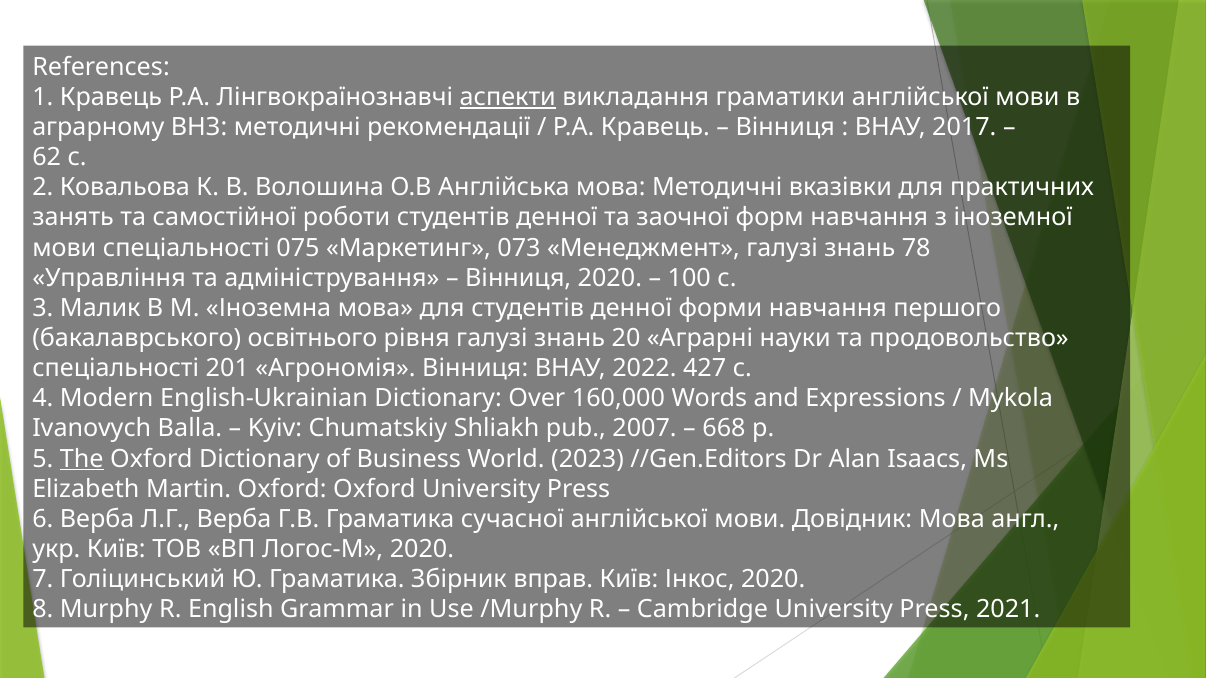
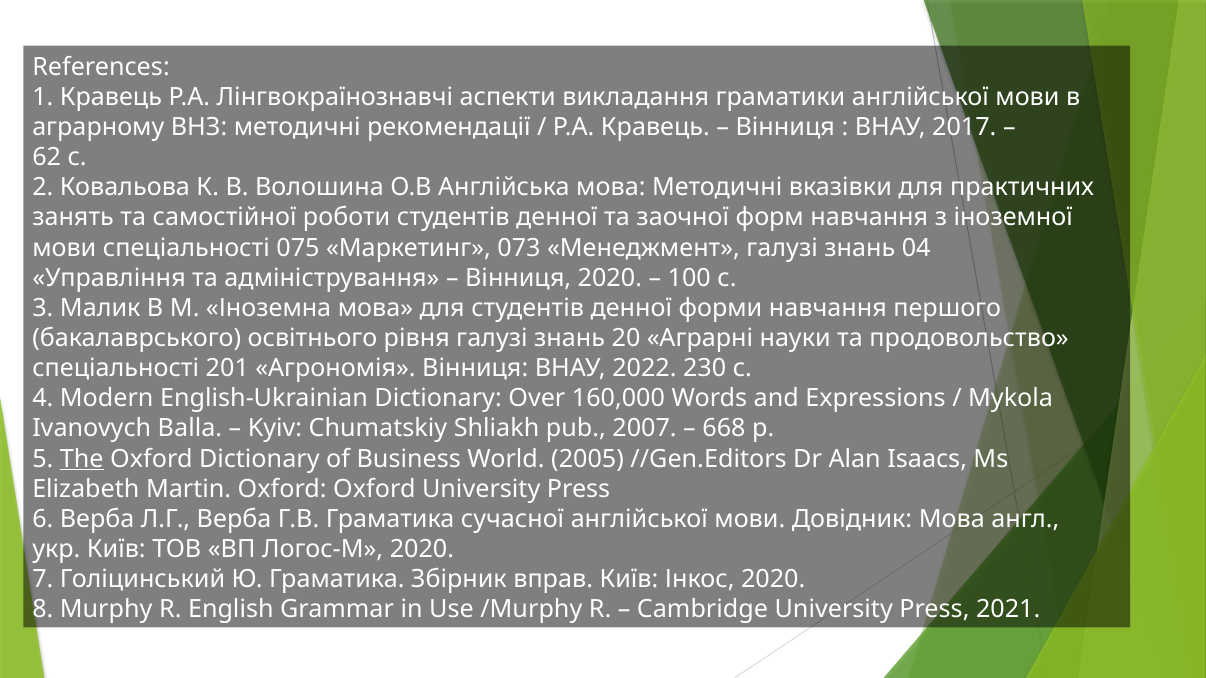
аспекти underline: present -> none
78: 78 -> 04
427: 427 -> 230
2023: 2023 -> 2005
